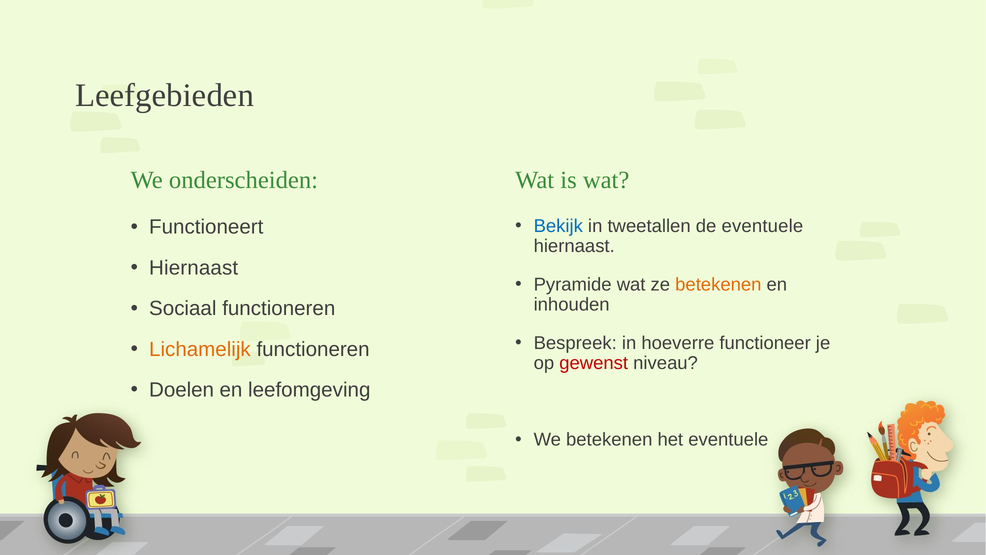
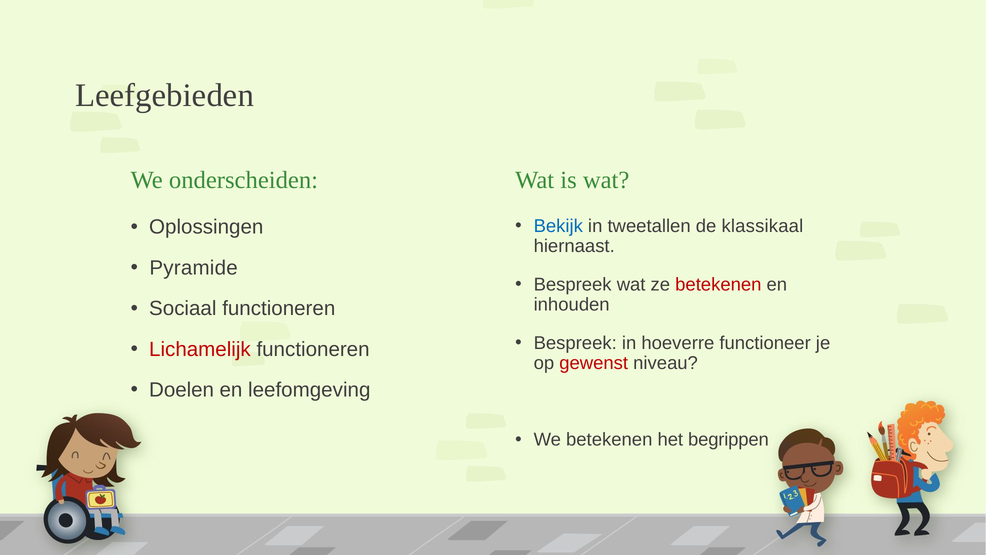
Functioneert: Functioneert -> Oplossingen
de eventuele: eventuele -> klassikaal
Hiernaast at (194, 268): Hiernaast -> Pyramide
Pyramide at (573, 284): Pyramide -> Bespreek
betekenen at (718, 284) colour: orange -> red
Lichamelijk colour: orange -> red
het eventuele: eventuele -> begrippen
